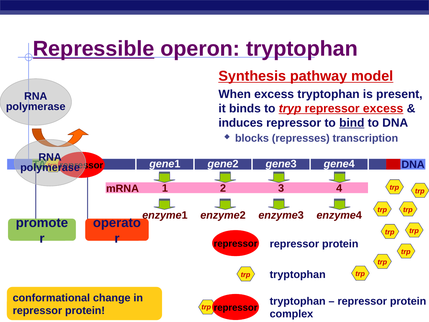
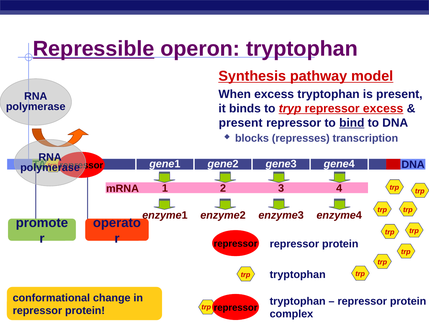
induces at (241, 123): induces -> present
